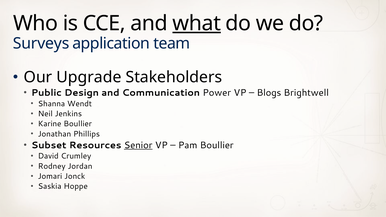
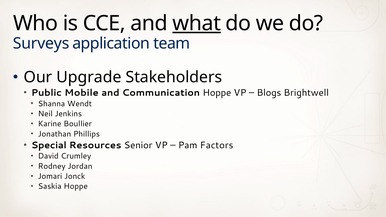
Design: Design -> Mobile
Communication Power: Power -> Hoppe
Subset: Subset -> Special
Senior underline: present -> none
Pam Boullier: Boullier -> Factors
